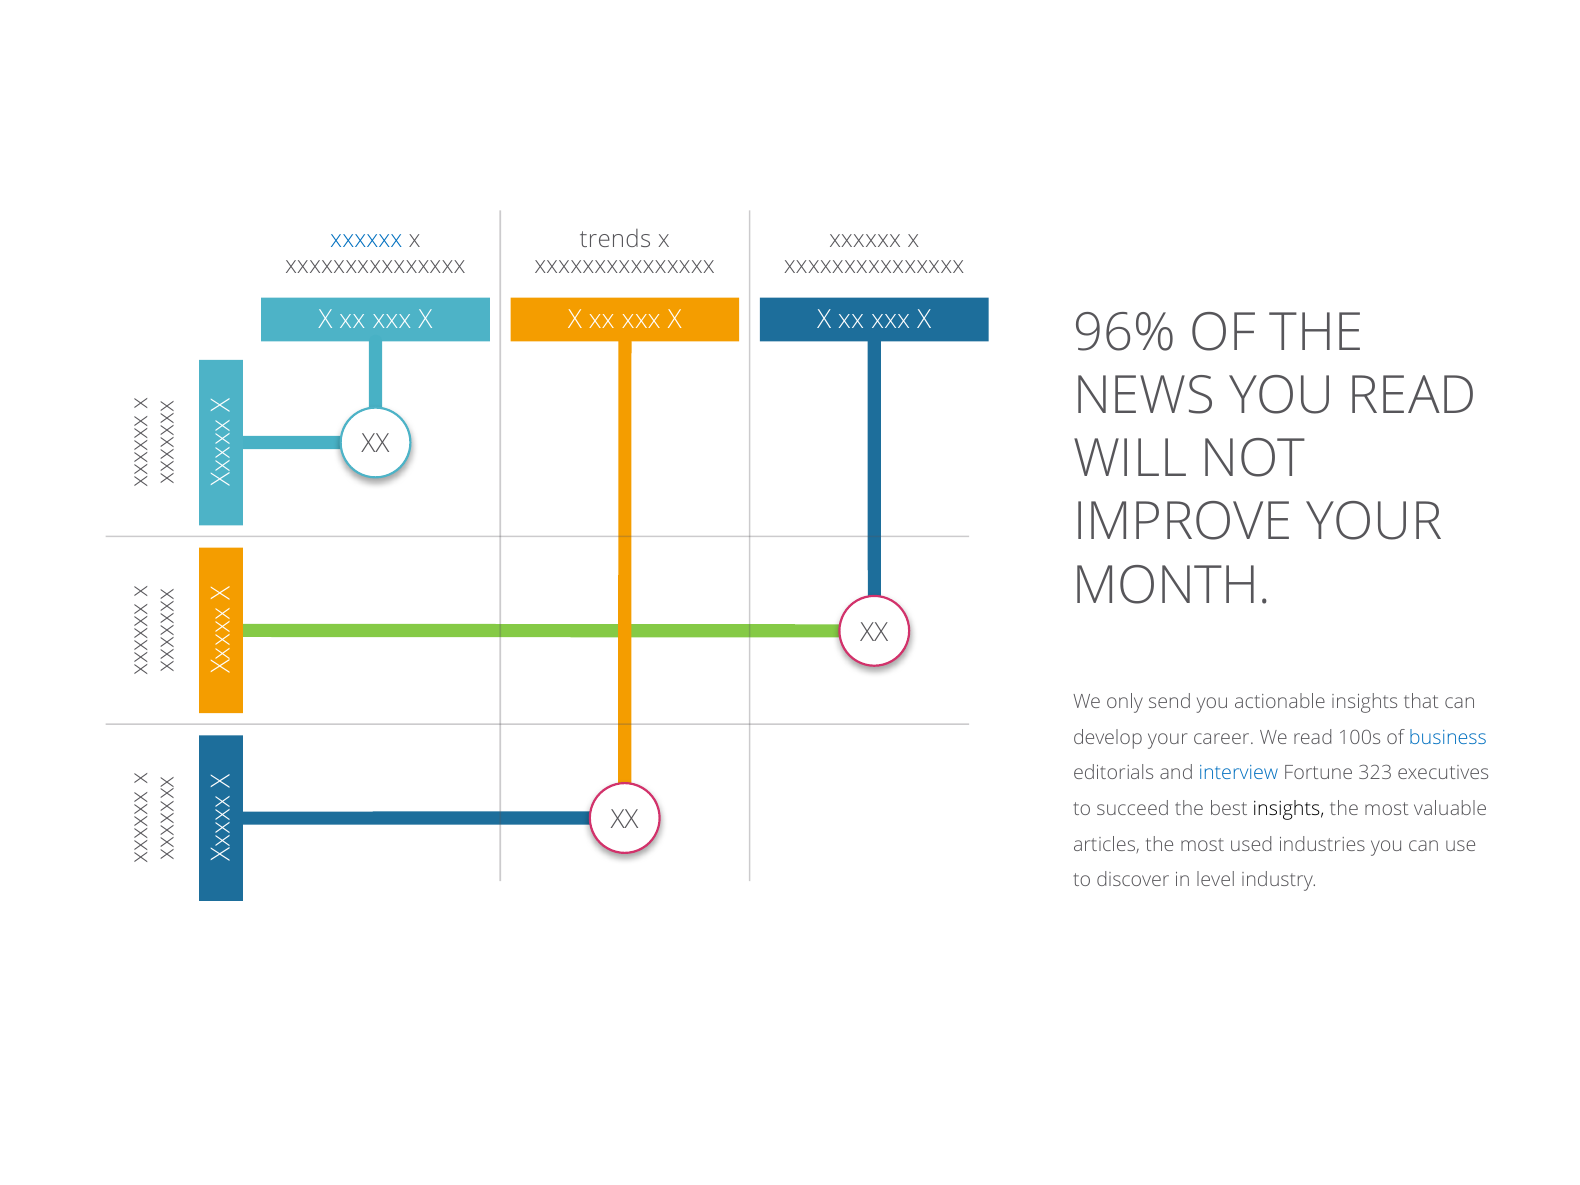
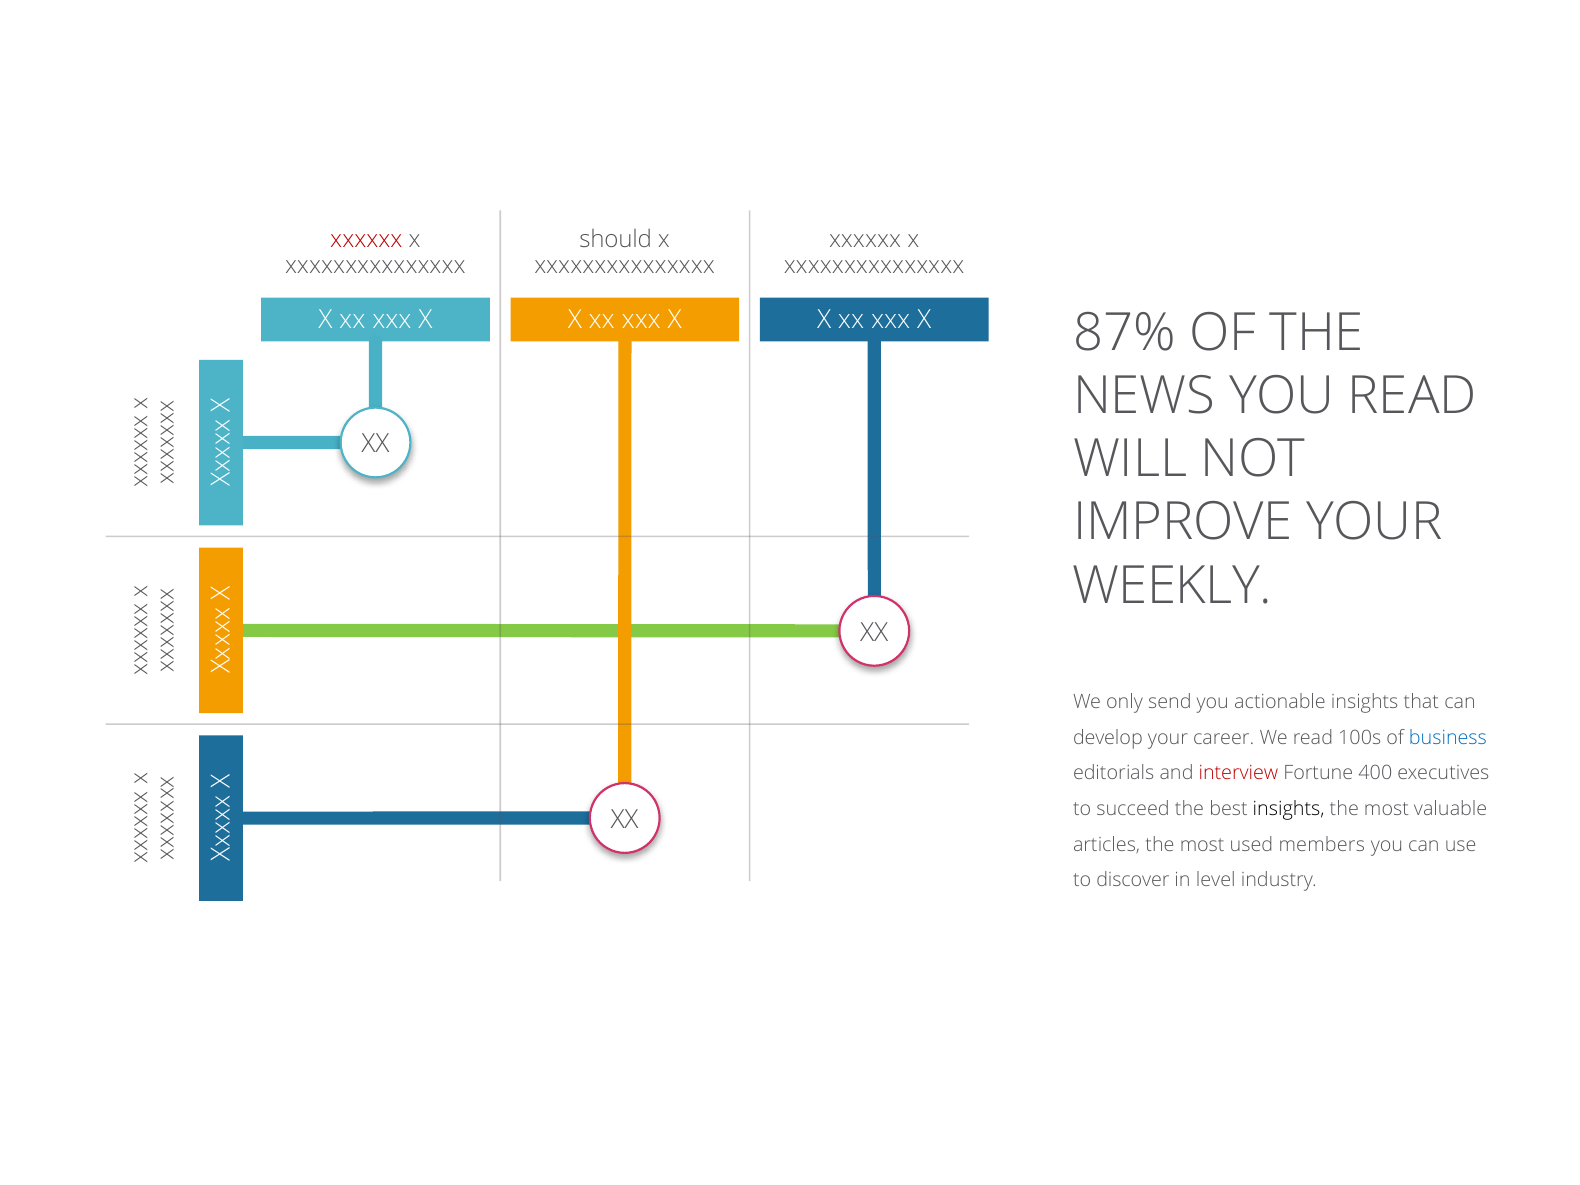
xxxxxx at (366, 239) colour: blue -> red
trends: trends -> should
96%: 96% -> 87%
MONTH: MONTH -> WEEKLY
interview colour: blue -> red
323: 323 -> 400
industries: industries -> members
